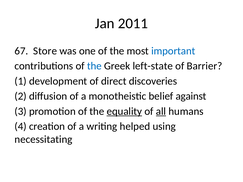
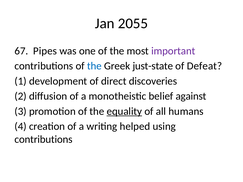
2011: 2011 -> 2055
Store: Store -> Pipes
important colour: blue -> purple
left-state: left-state -> just-state
Barrier: Barrier -> Defeat
all underline: present -> none
necessitating at (44, 140): necessitating -> contributions
